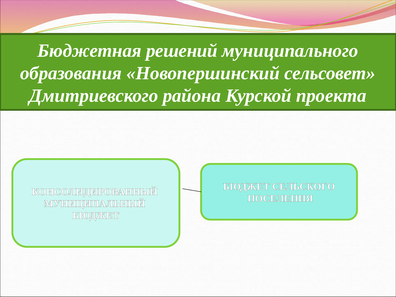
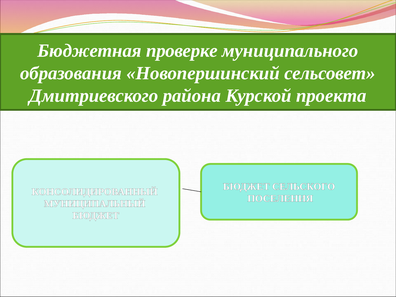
решений: решений -> проверке
